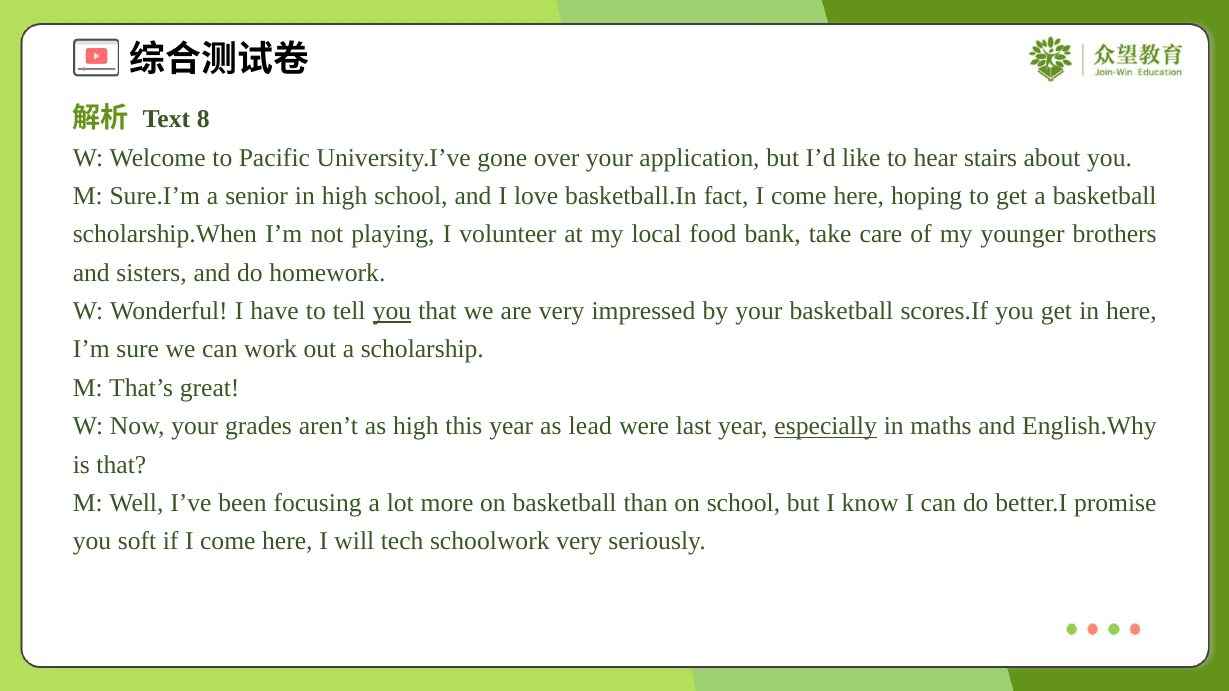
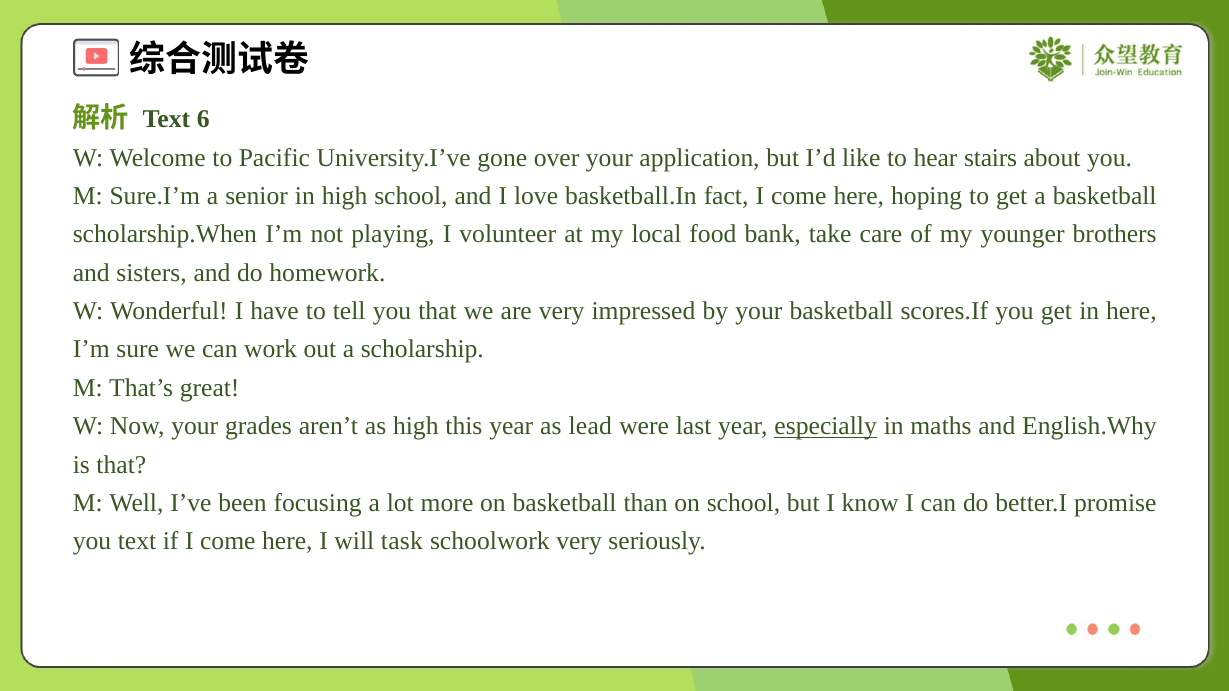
8: 8 -> 6
you at (392, 311) underline: present -> none
you soft: soft -> text
tech: tech -> task
